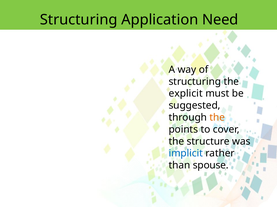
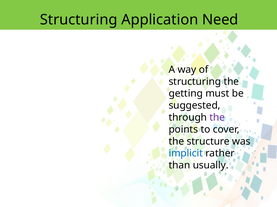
explicit: explicit -> getting
the at (217, 118) colour: orange -> purple
spouse: spouse -> usually
